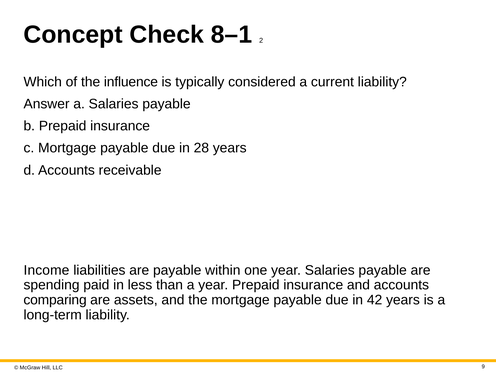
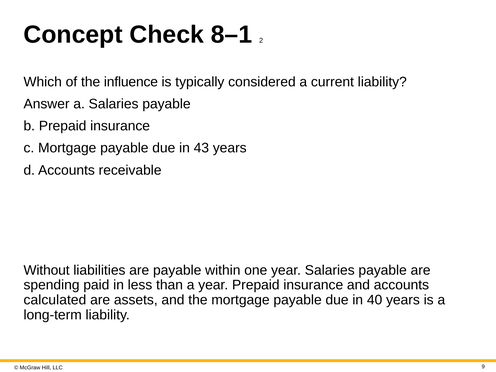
28: 28 -> 43
Income: Income -> Without
comparing: comparing -> calculated
42: 42 -> 40
